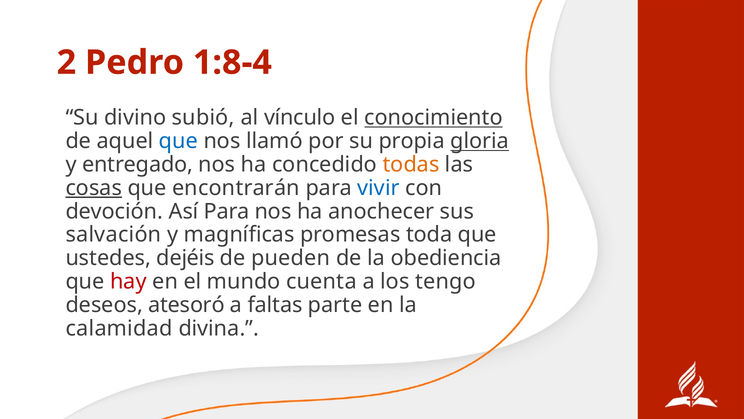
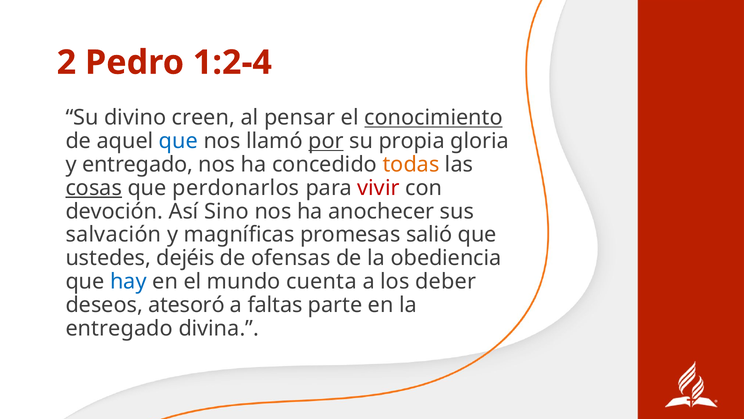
1:8-4: 1:8-4 -> 1:2-4
subió: subió -> creen
vínculo: vínculo -> pensar
por underline: none -> present
gloria underline: present -> none
encontrarán: encontrarán -> perdonarlos
vivir colour: blue -> red
Así Para: Para -> Sino
toda: toda -> salió
pueden: pueden -> ofensas
hay colour: red -> blue
tengo: tengo -> deber
calamidad at (119, 328): calamidad -> entregado
